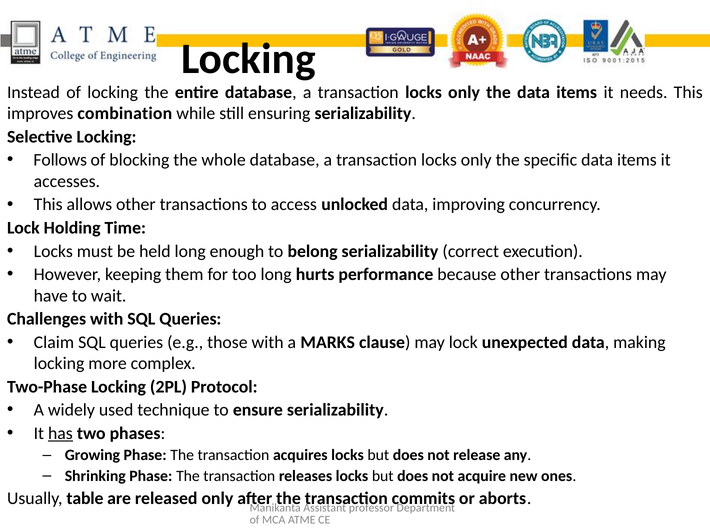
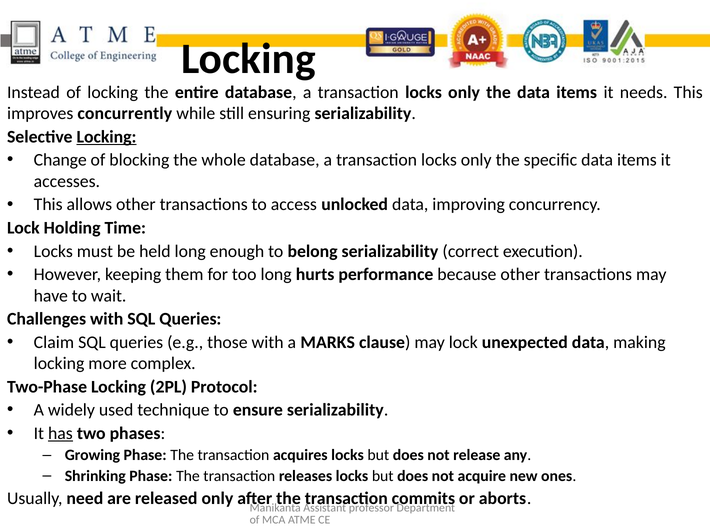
combination: combination -> concurrently
Locking at (106, 137) underline: none -> present
Follows: Follows -> Change
table: table -> need
